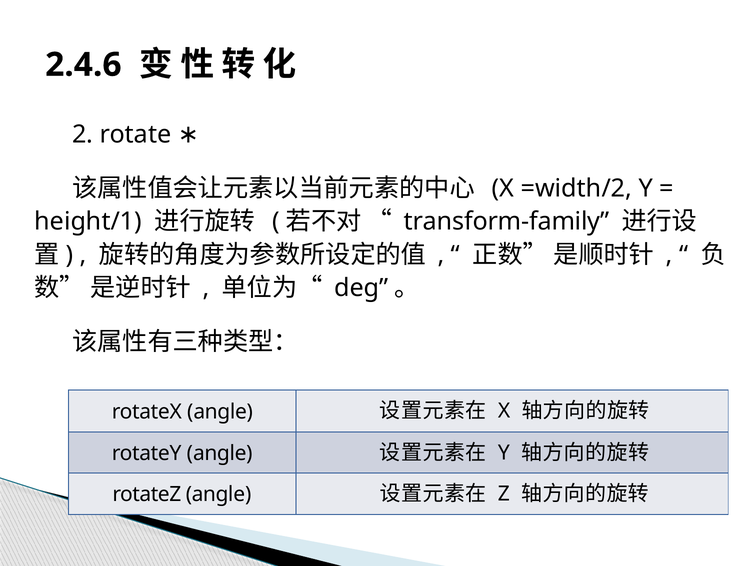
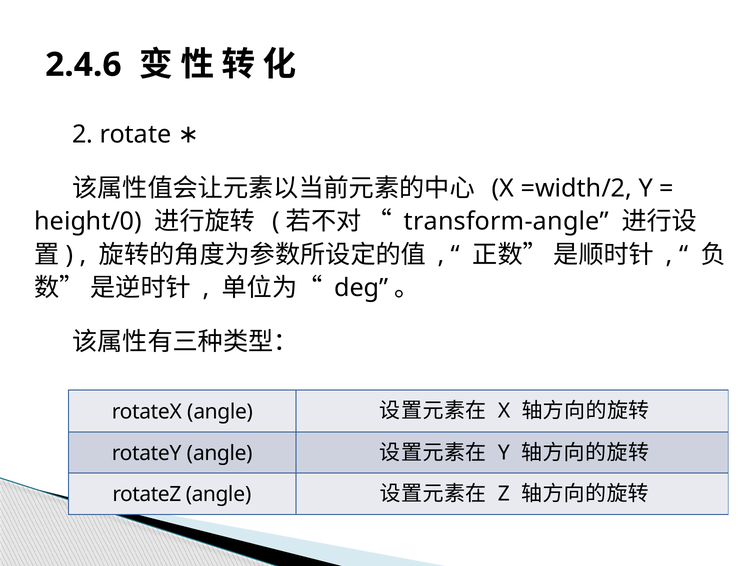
height/1: height/1 -> height/0
transform-family: transform-family -> transform-angle
